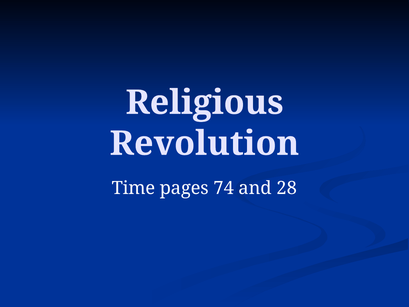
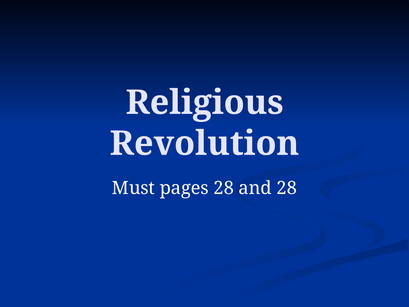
Time: Time -> Must
pages 74: 74 -> 28
